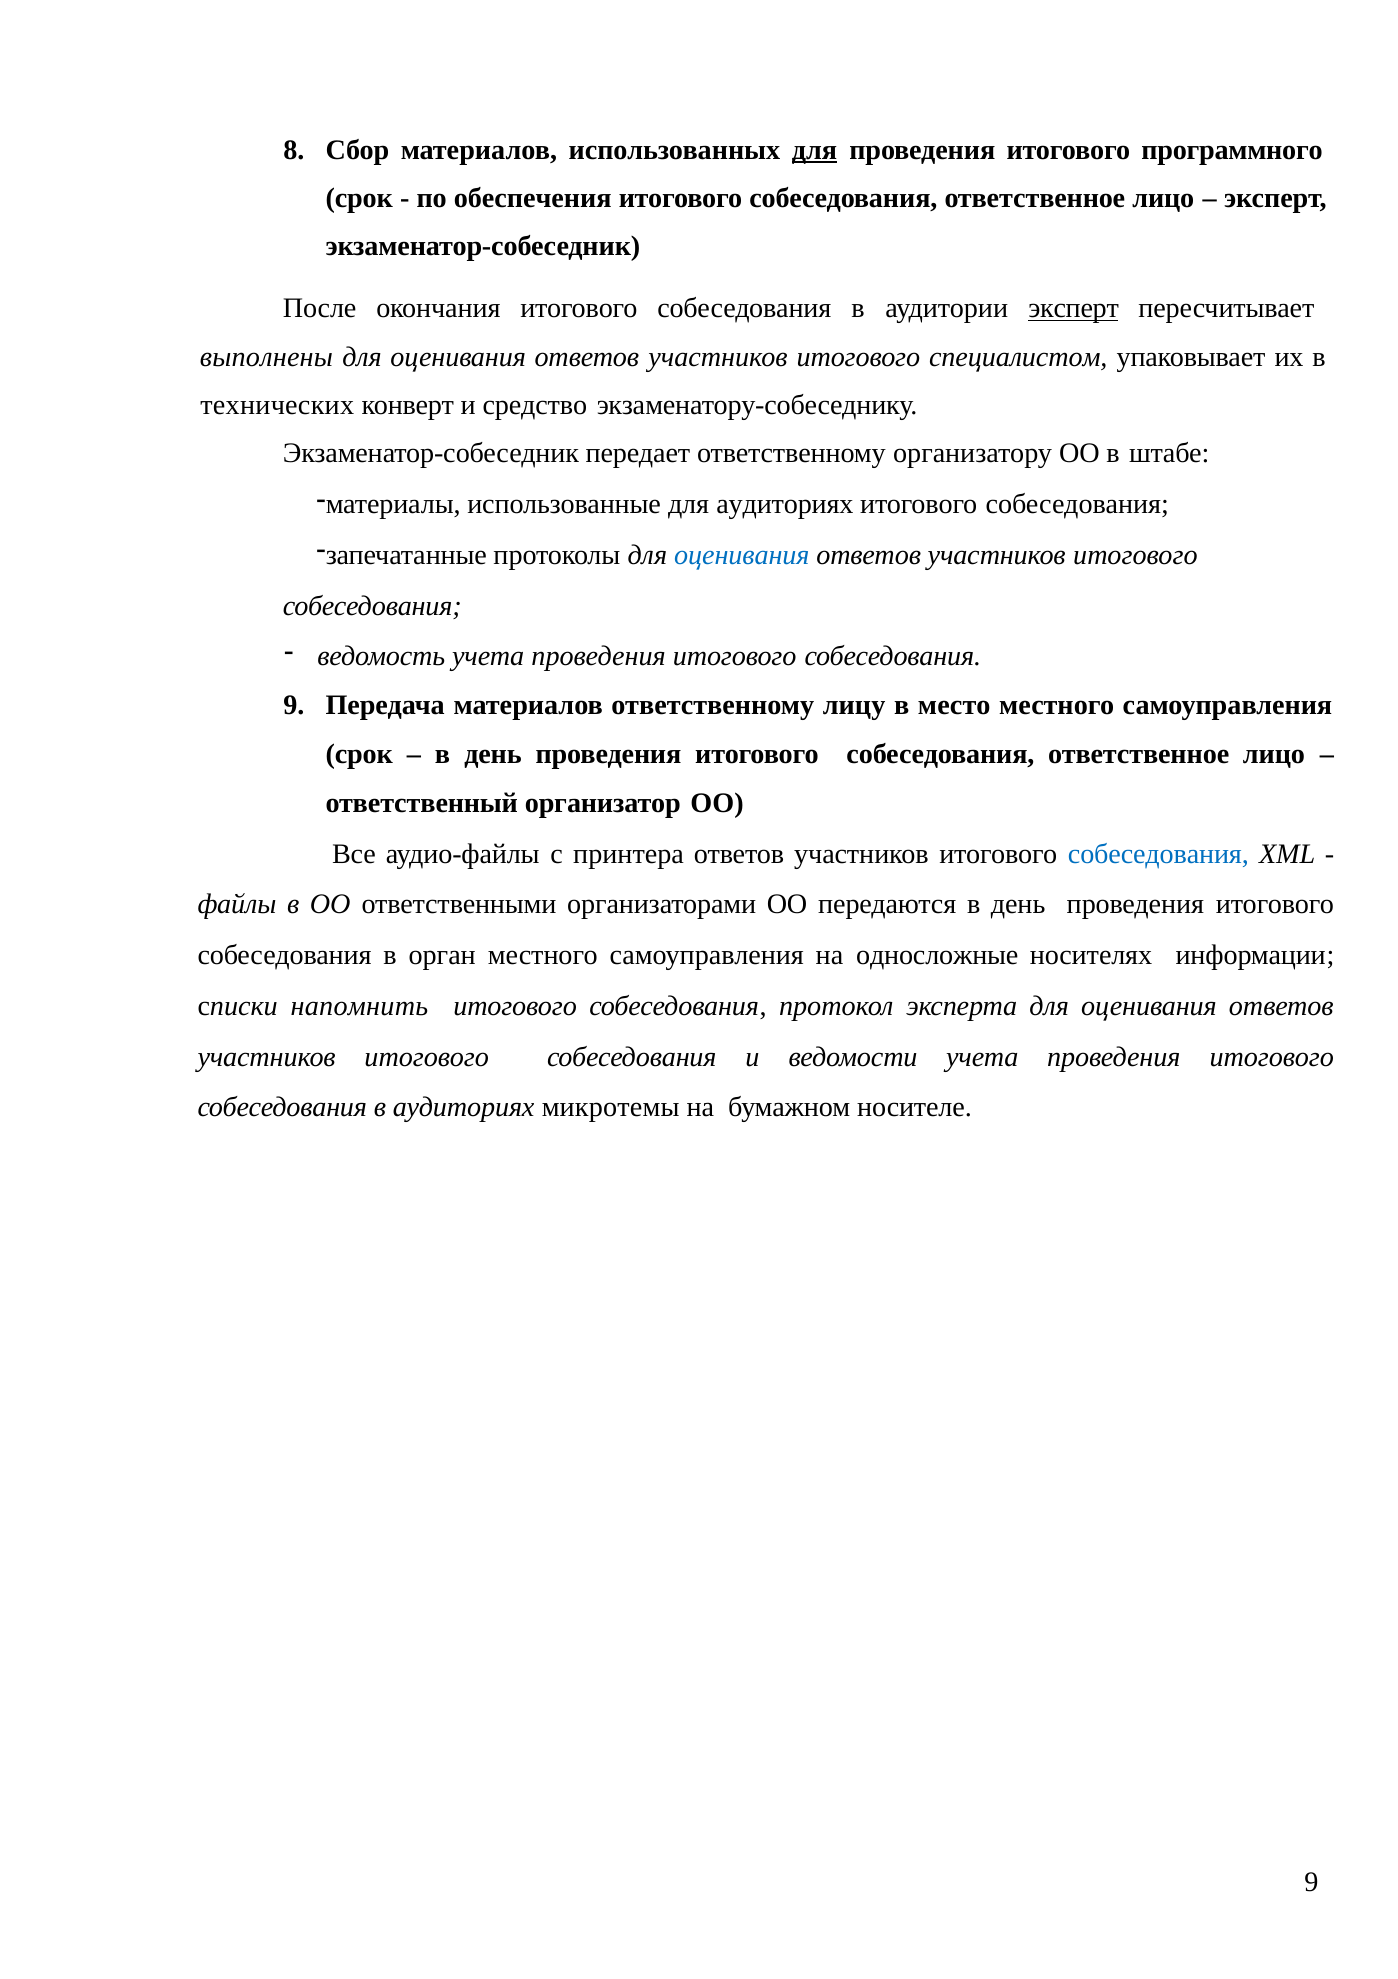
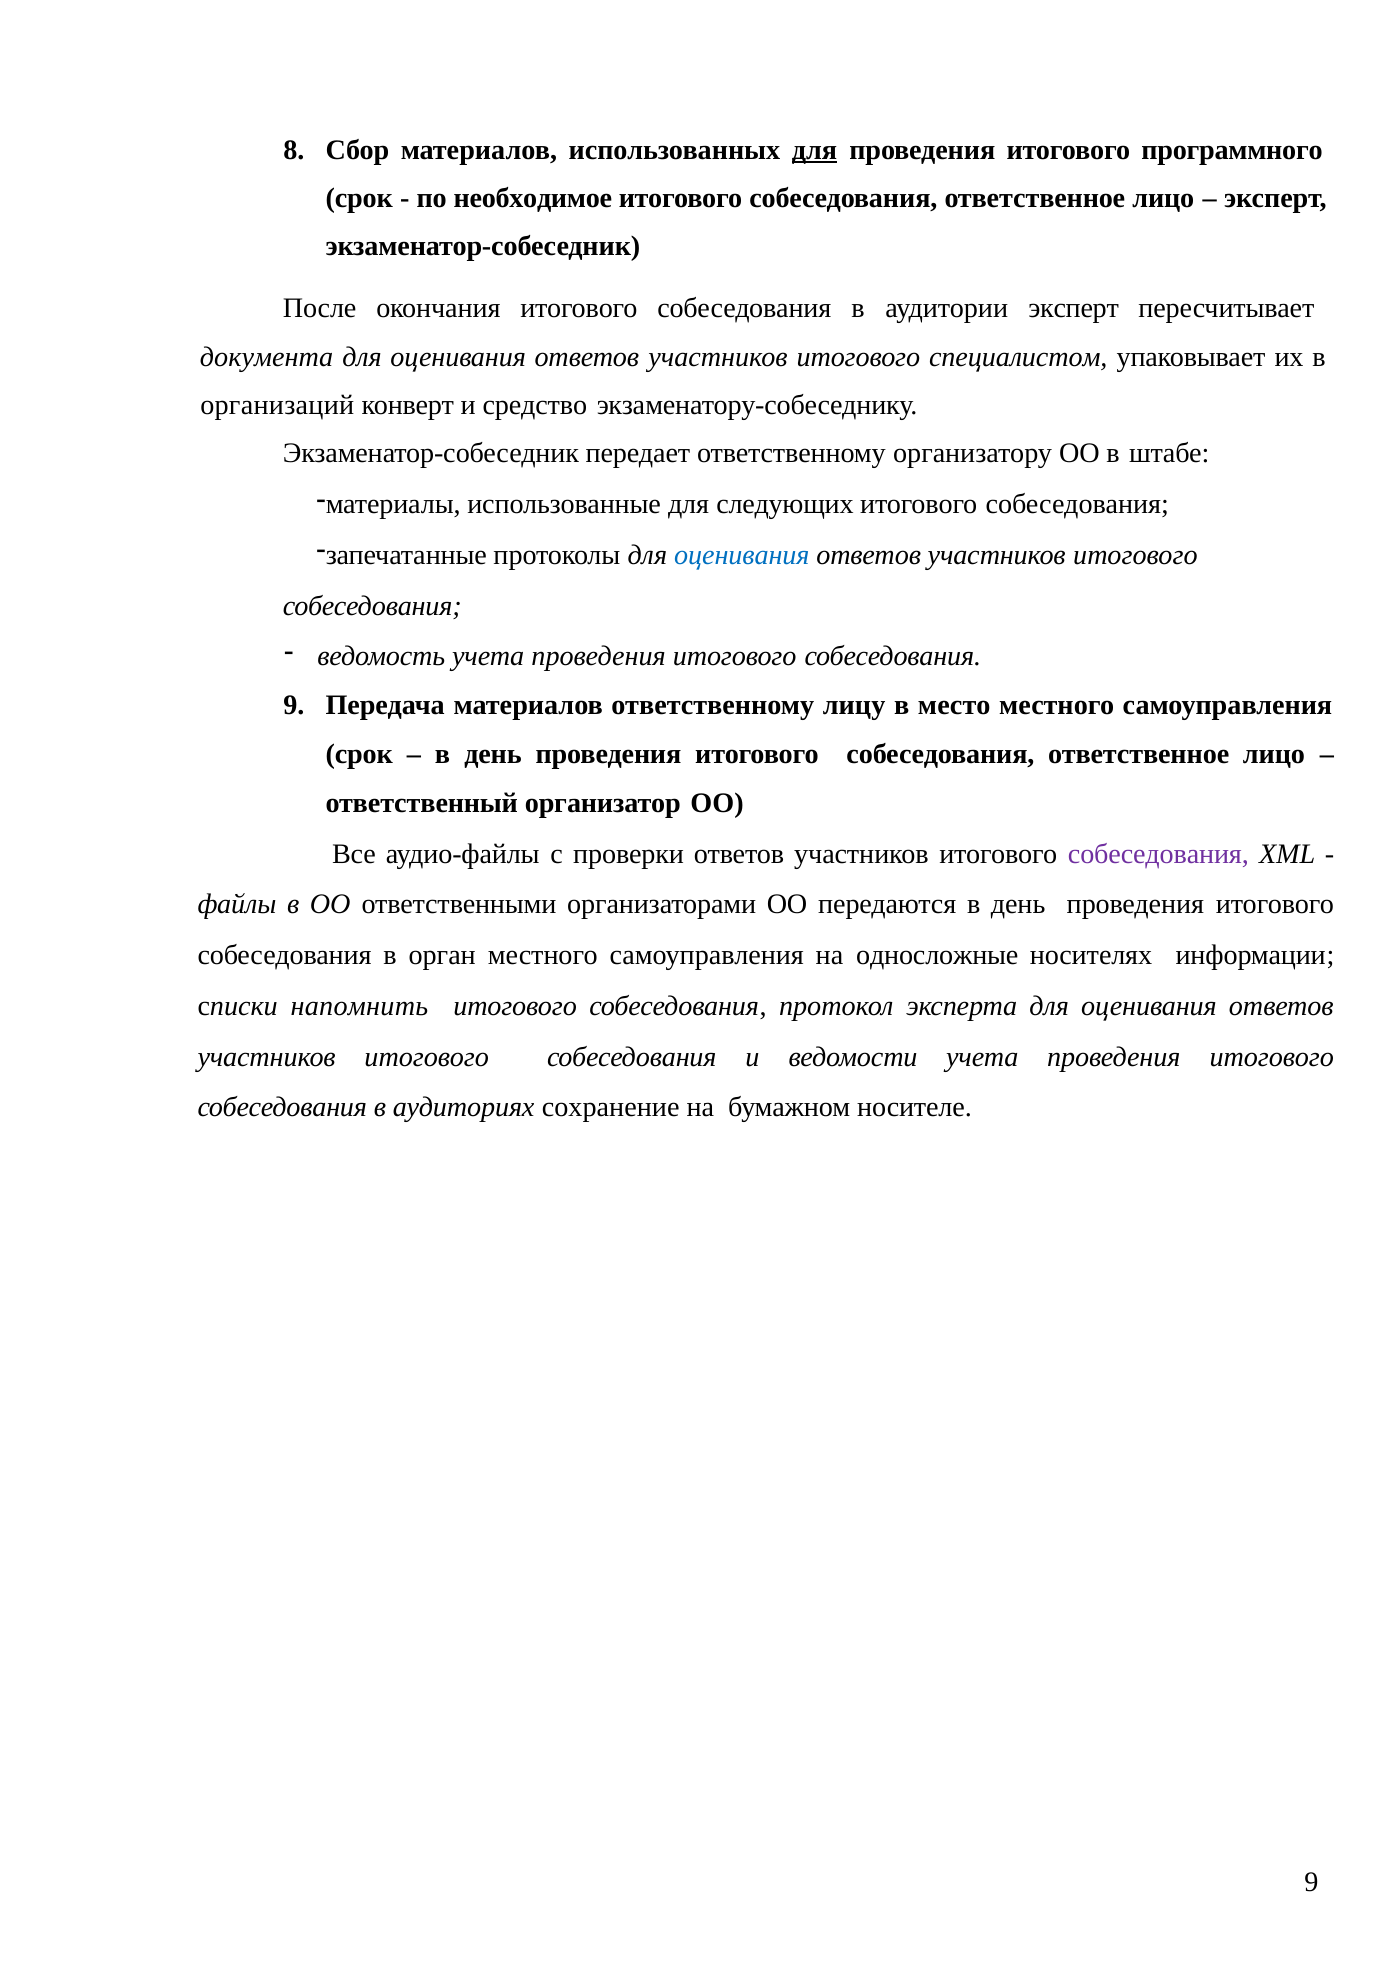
обеспечения: обеспечения -> необходимое
эксперт at (1074, 308) underline: present -> none
выполнены: выполнены -> документа
технических: технических -> организаций
для аудиториях: аудиториях -> следующих
принтера: принтера -> проверки
собеседования at (1158, 853) colour: blue -> purple
микротемы: микротемы -> сохранение
